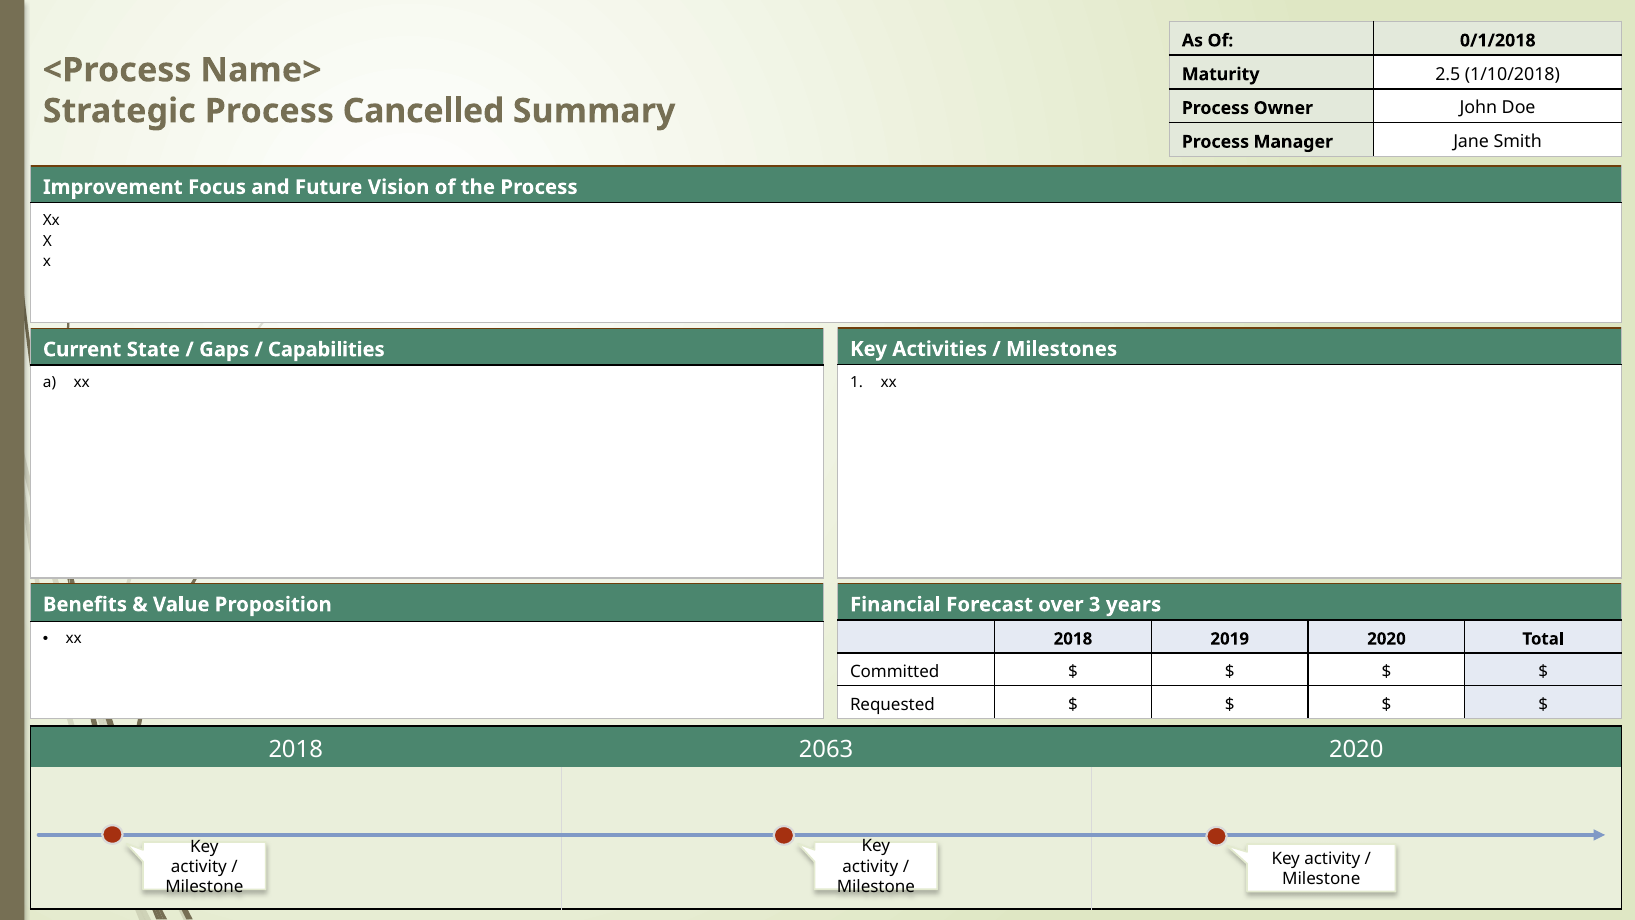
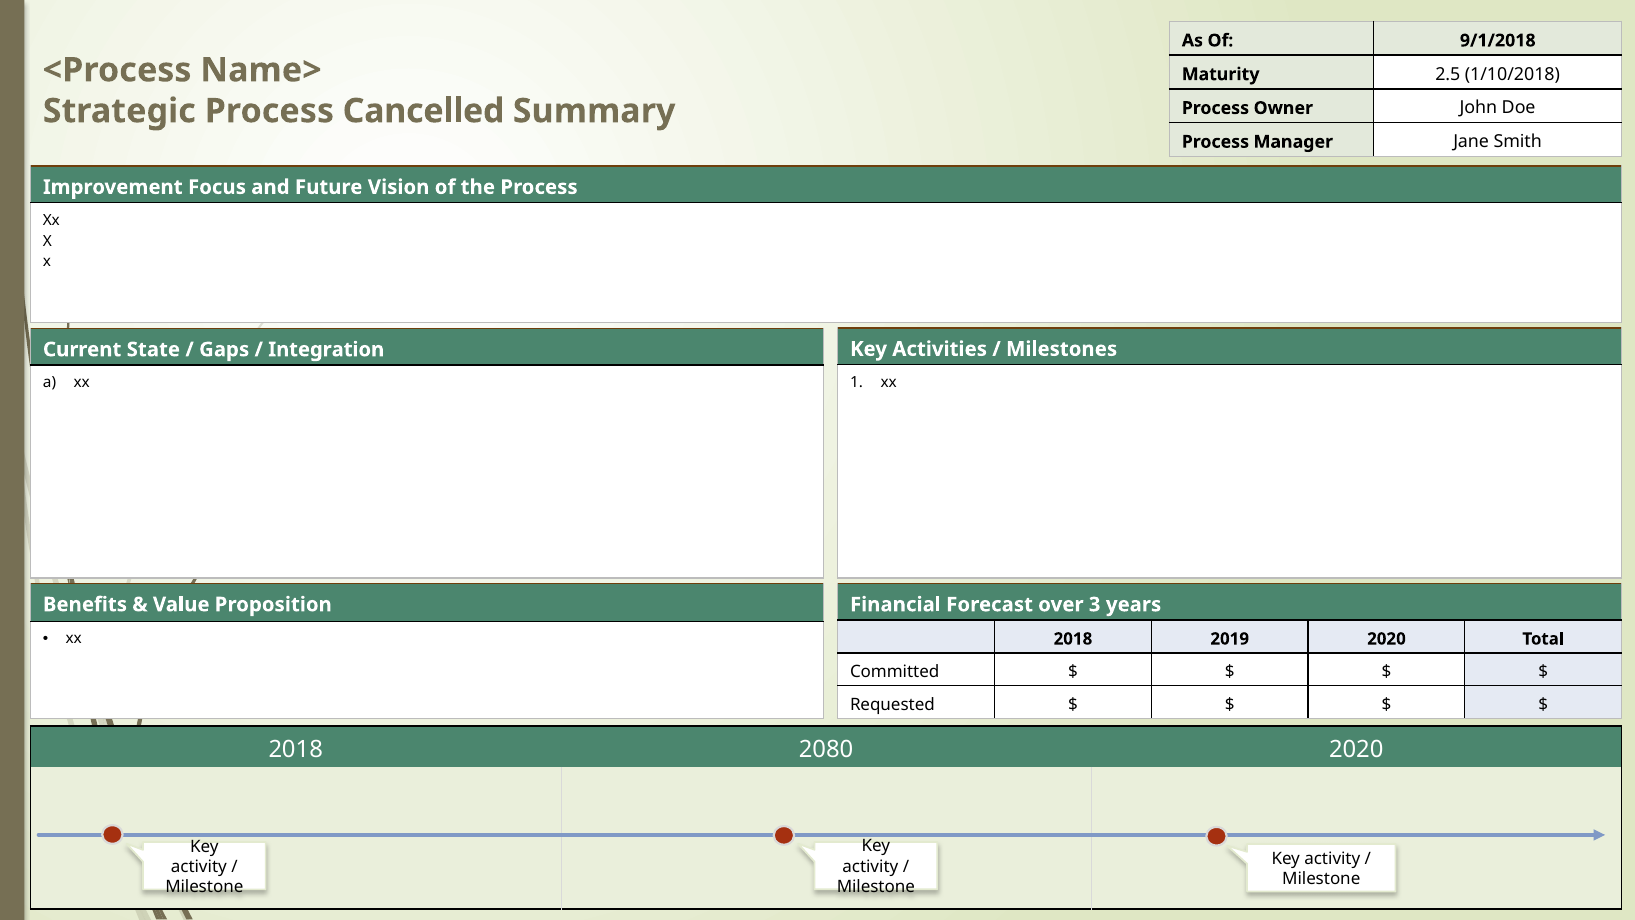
0/1/2018: 0/1/2018 -> 9/1/2018
Capabilities: Capabilities -> Integration
2063: 2063 -> 2080
